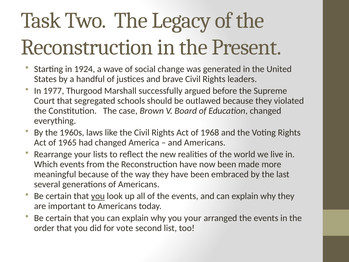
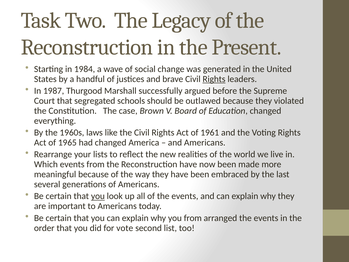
1924: 1924 -> 1984
Rights at (214, 79) underline: none -> present
1977: 1977 -> 1987
1968: 1968 -> 1961
you your: your -> from
